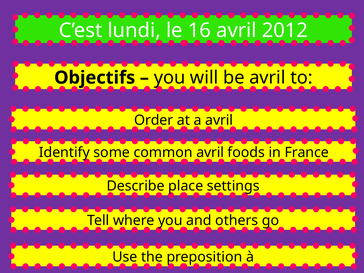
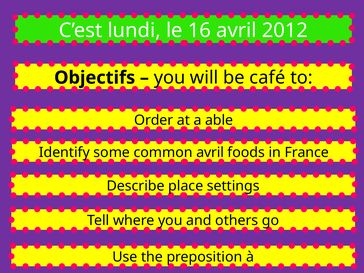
be avril: avril -> café
a avril: avril -> able
